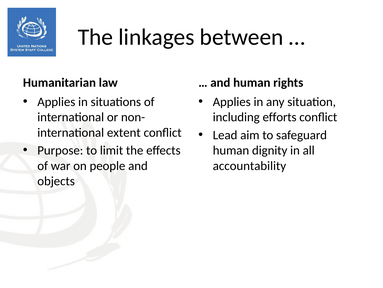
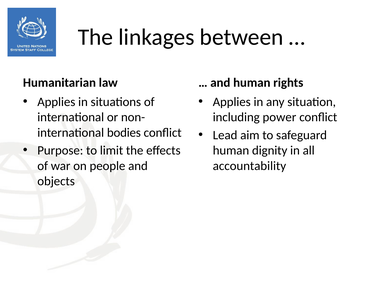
efforts: efforts -> power
extent: extent -> bodies
